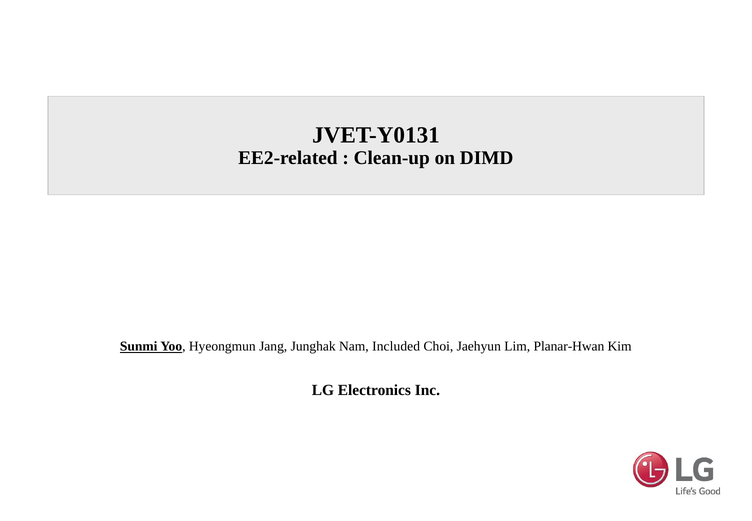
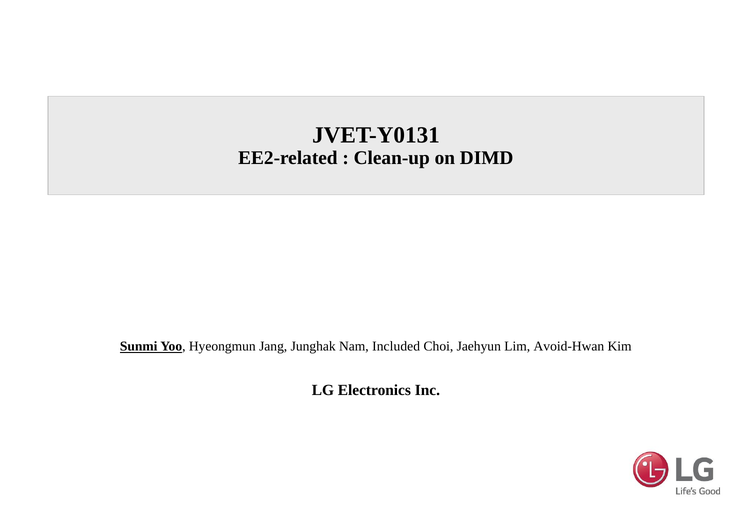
Planar-Hwan: Planar-Hwan -> Avoid-Hwan
